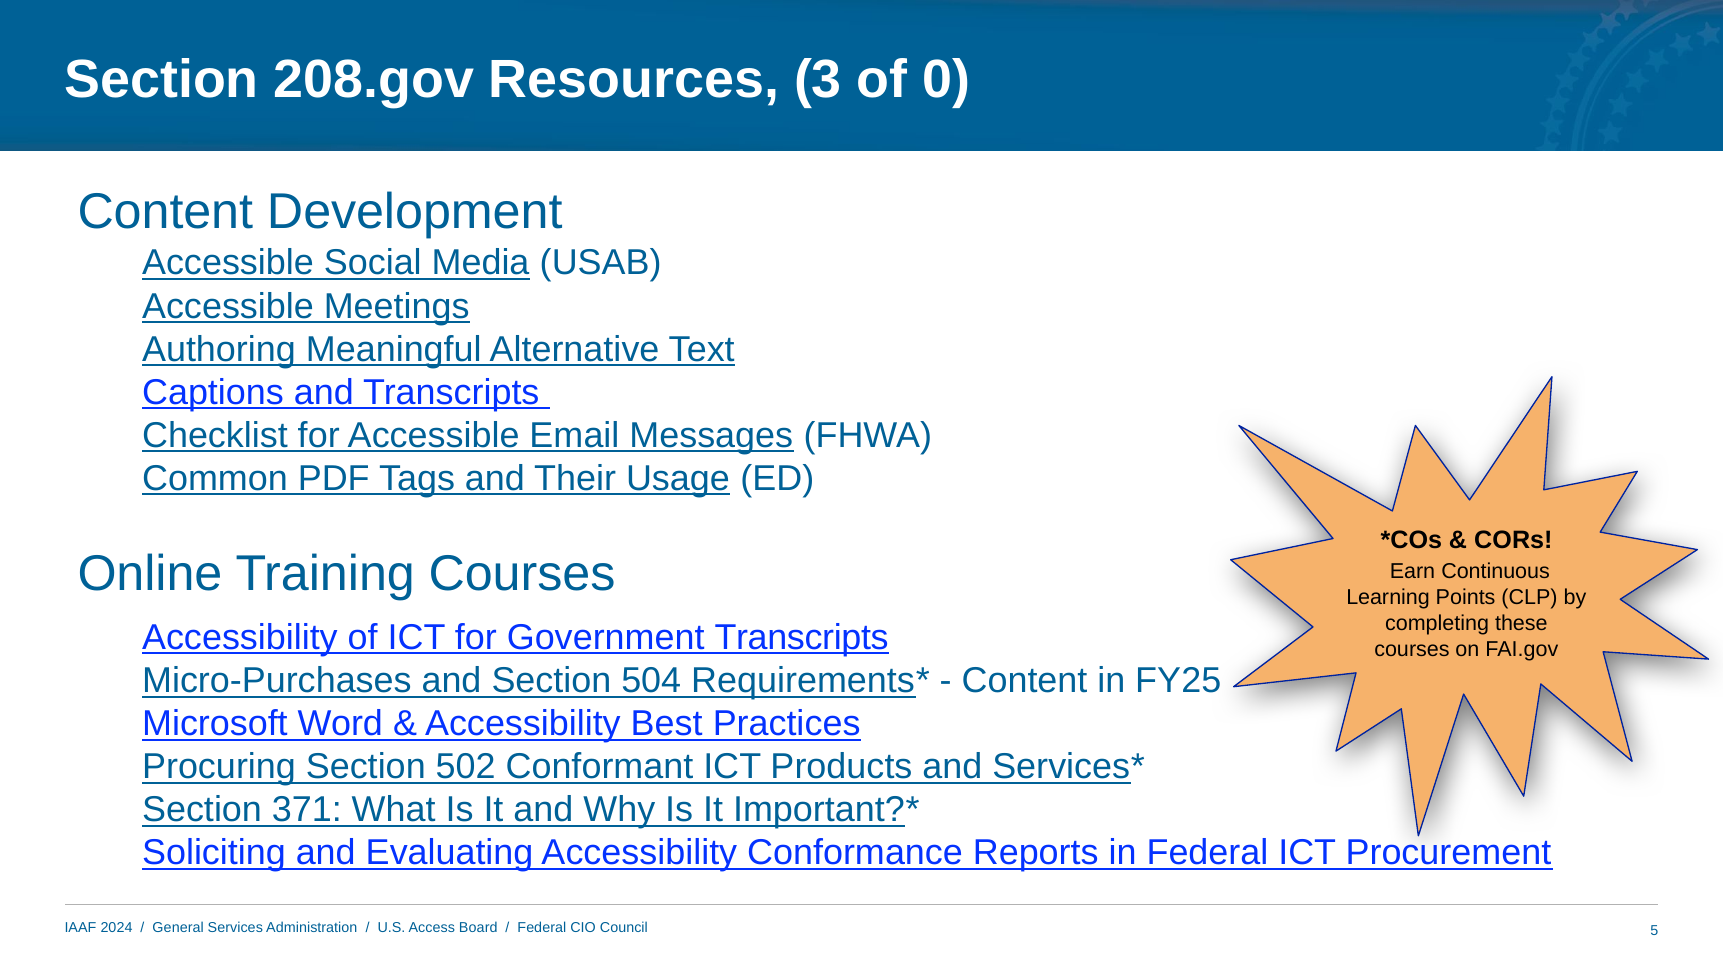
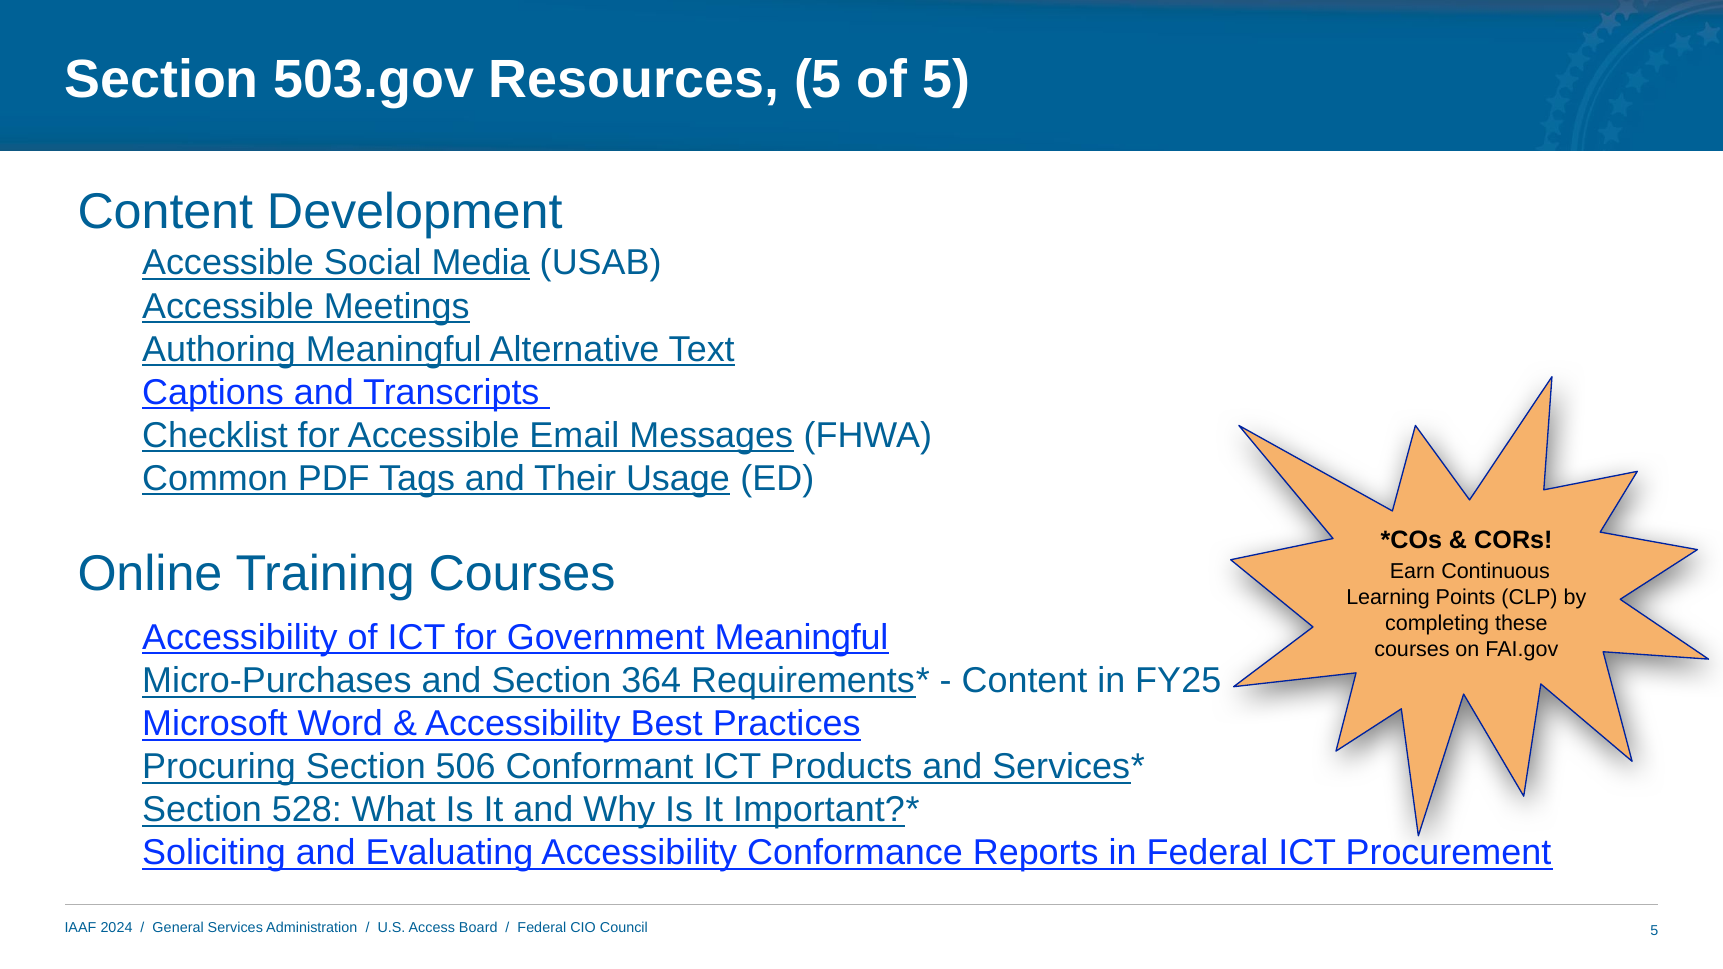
208.gov: 208.gov -> 503.gov
Resources 3: 3 -> 5
of 0: 0 -> 5
Government Transcripts: Transcripts -> Meaningful
504: 504 -> 364
502: 502 -> 506
371: 371 -> 528
